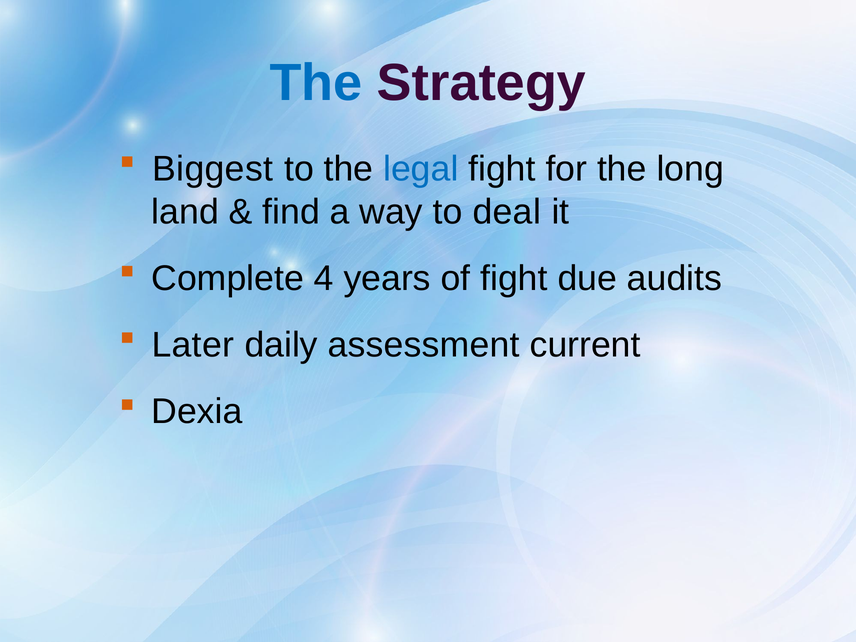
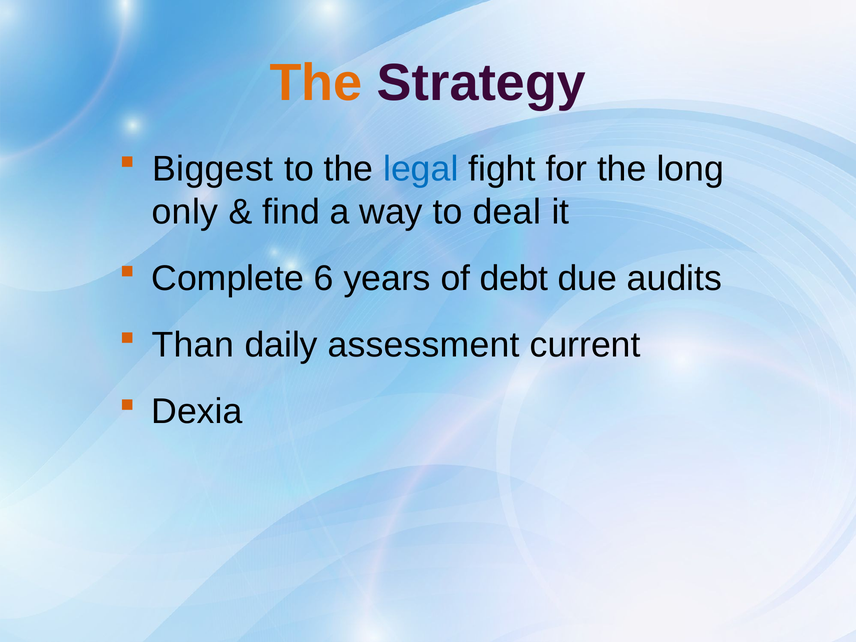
The at (316, 83) colour: blue -> orange
land: land -> only
4: 4 -> 6
of fight: fight -> debt
Later: Later -> Than
